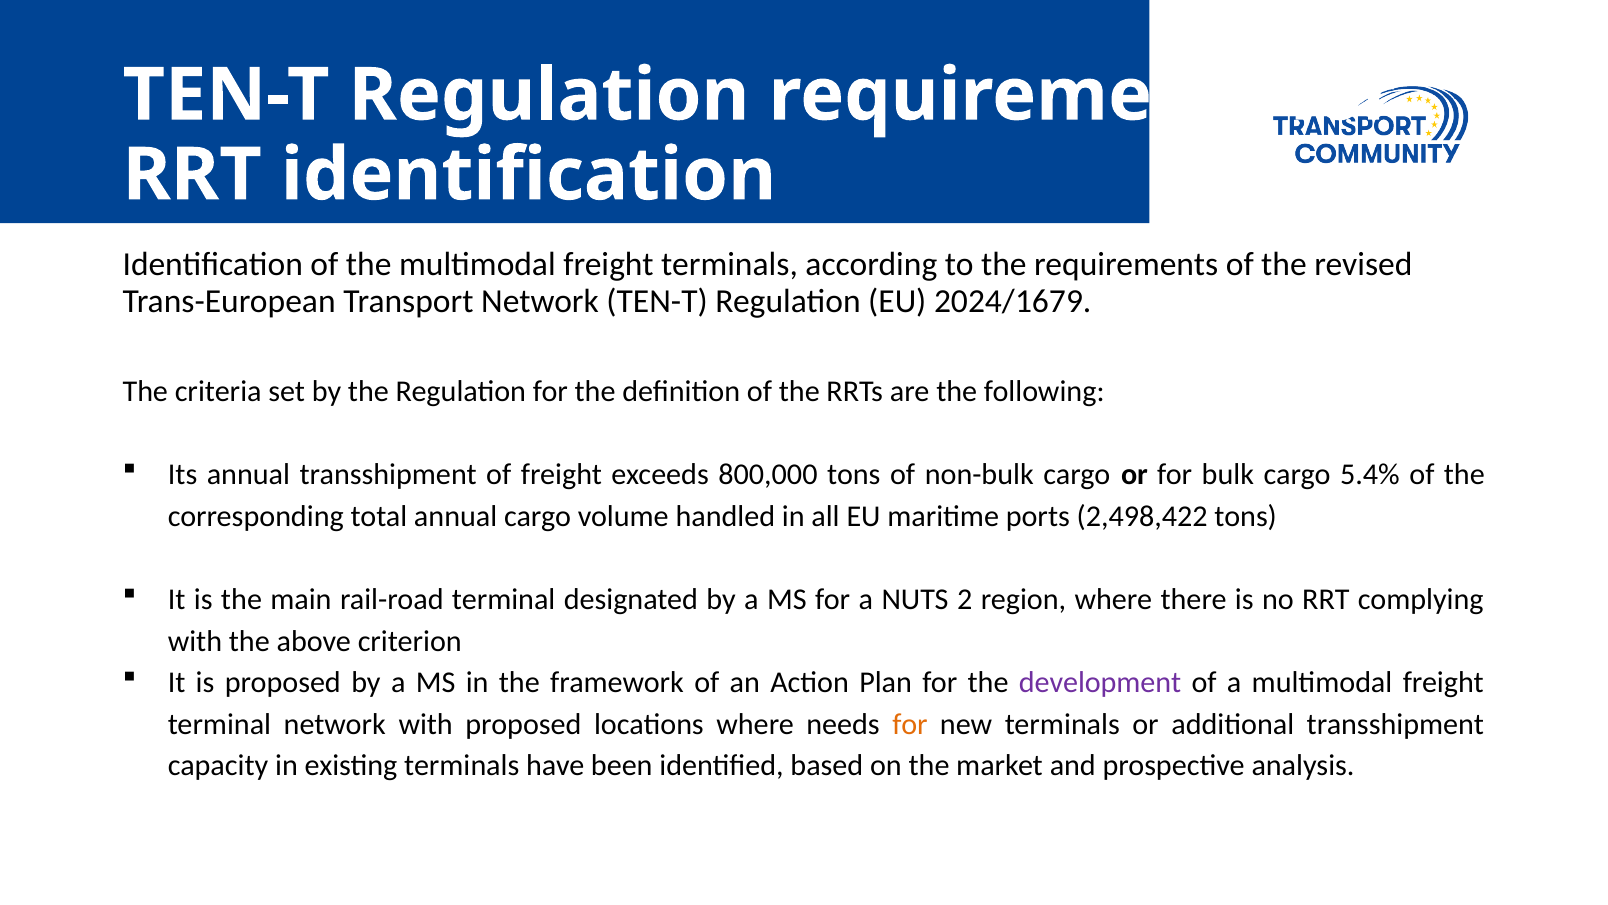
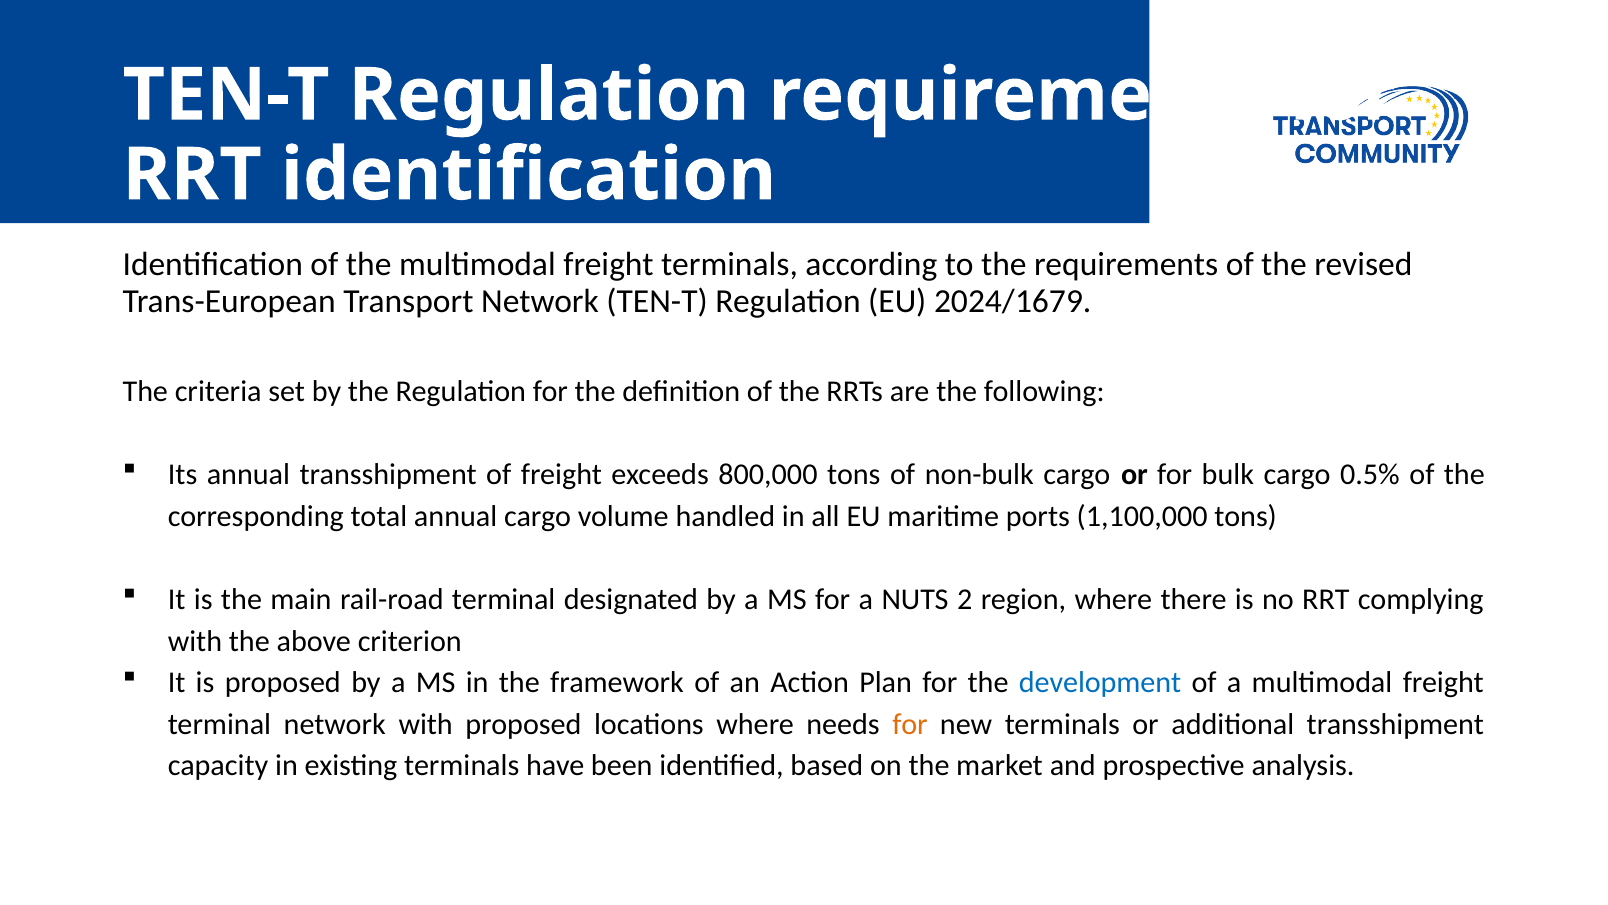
5.4%: 5.4% -> 0.5%
2,498,422: 2,498,422 -> 1,100,000
development colour: purple -> blue
